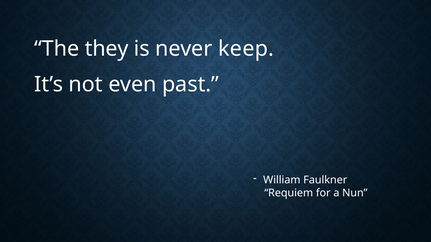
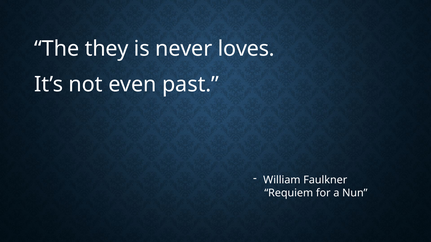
keep: keep -> loves
